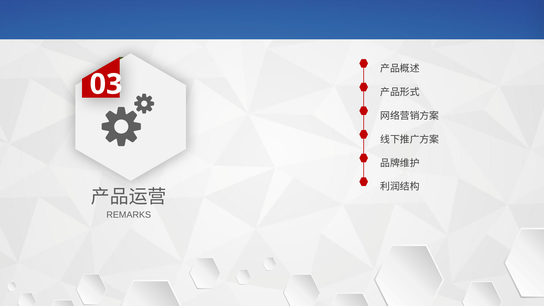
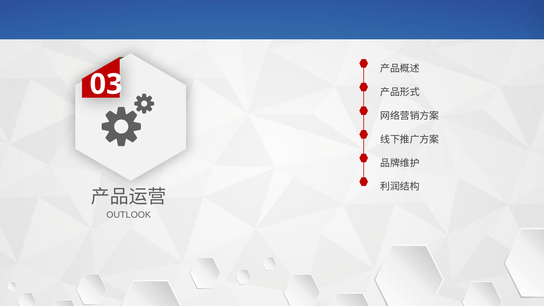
REMARKS: REMARKS -> OUTLOOK
